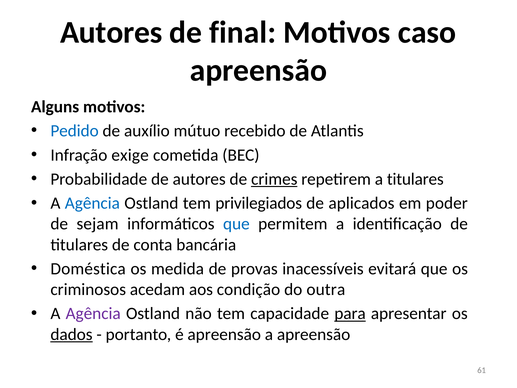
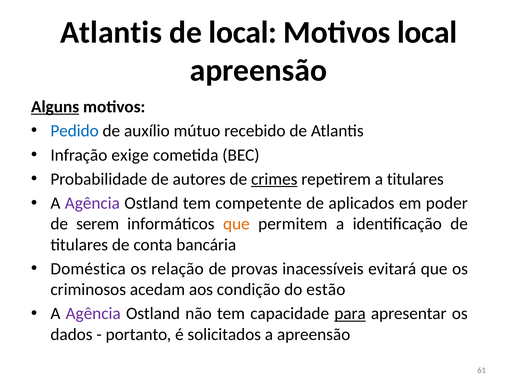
Autores at (111, 33): Autores -> Atlantis
de final: final -> local
Motivos caso: caso -> local
Alguns underline: none -> present
Agência at (92, 203) colour: blue -> purple
privilegiados: privilegiados -> competente
sejam: sejam -> serem
que at (236, 224) colour: blue -> orange
medida: medida -> relação
outra: outra -> estão
dados underline: present -> none
é apreensão: apreensão -> solicitados
